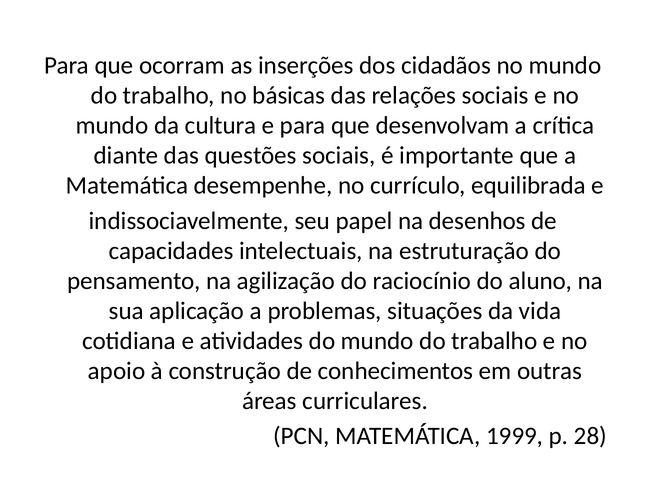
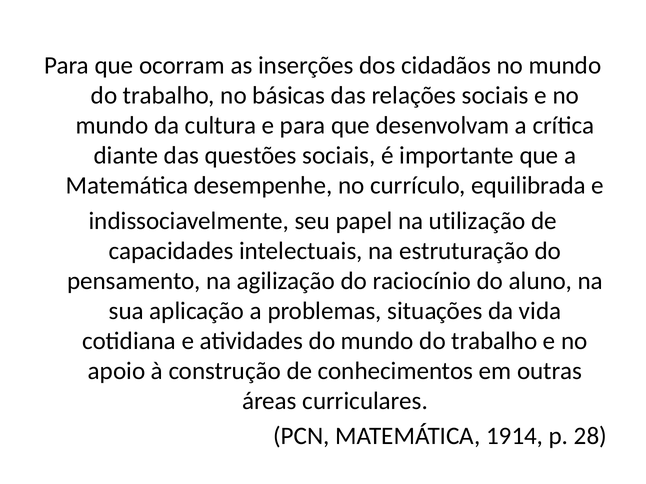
desenhos: desenhos -> utilização
1999: 1999 -> 1914
